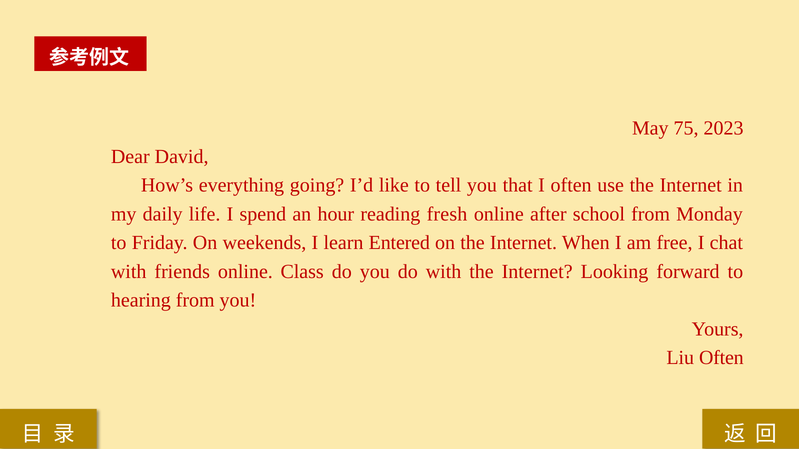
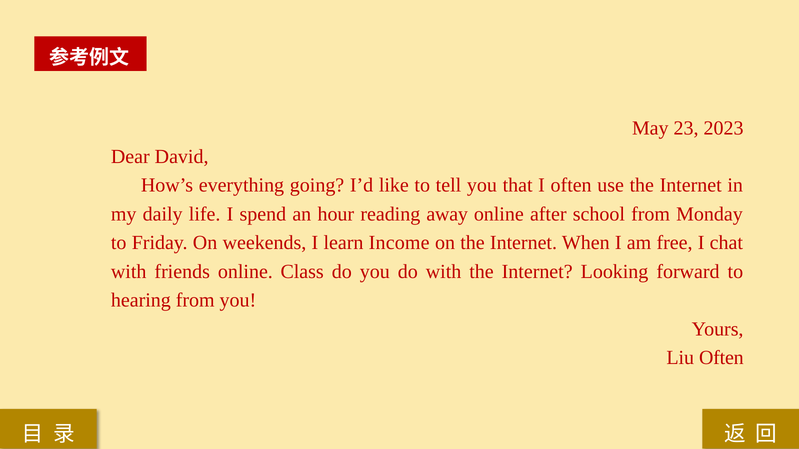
75: 75 -> 23
fresh: fresh -> away
Entered: Entered -> Income
